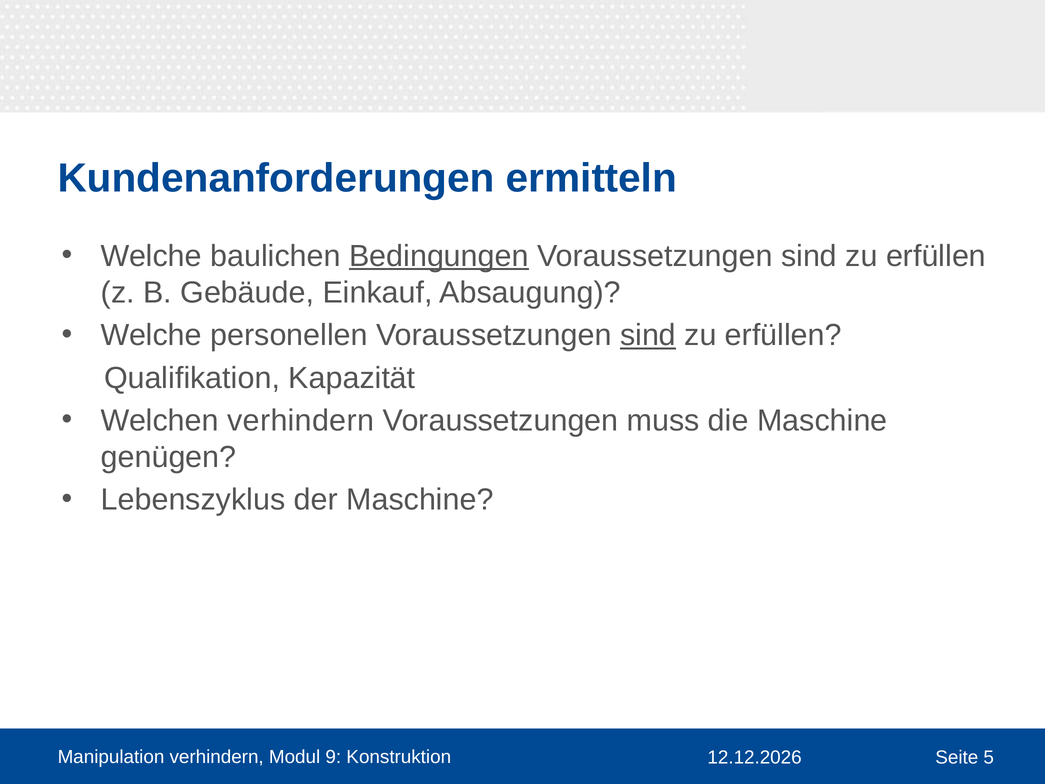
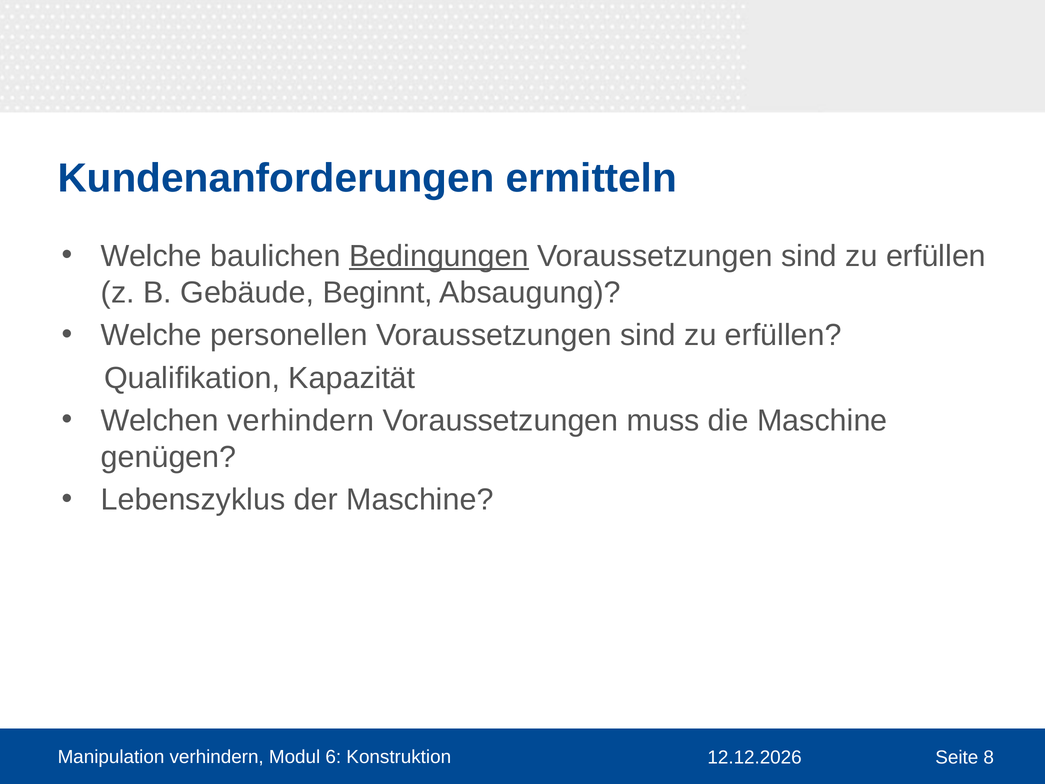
Einkauf: Einkauf -> Beginnt
sind at (648, 335) underline: present -> none
9: 9 -> 6
5: 5 -> 8
